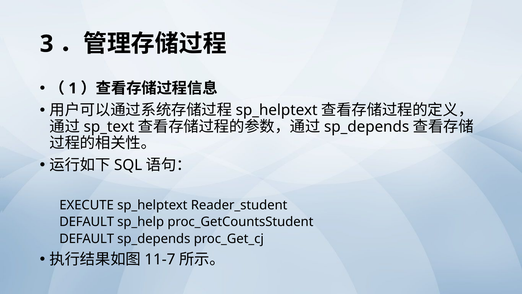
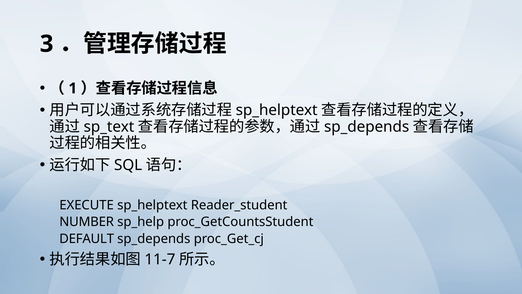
DEFAULT at (87, 222): DEFAULT -> NUMBER
